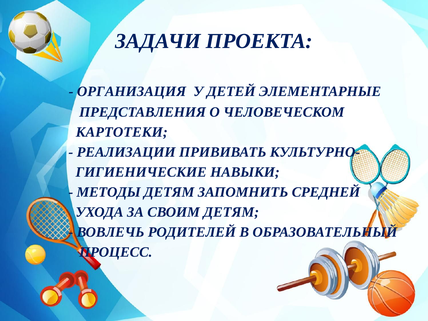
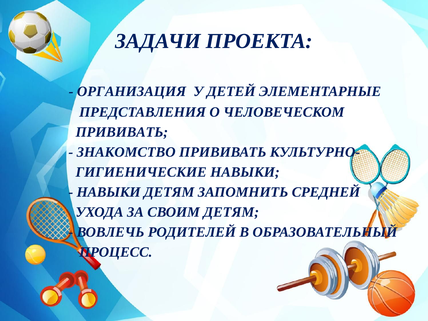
КАРТОТЕКИ at (122, 132): КАРТОТЕКИ -> ПРИВИВАТЬ
РЕАЛИЗАЦИИ: РЕАЛИЗАЦИИ -> ЗНАКОМСТВО
МЕТОДЫ at (109, 192): МЕТОДЫ -> НАВЫКИ
